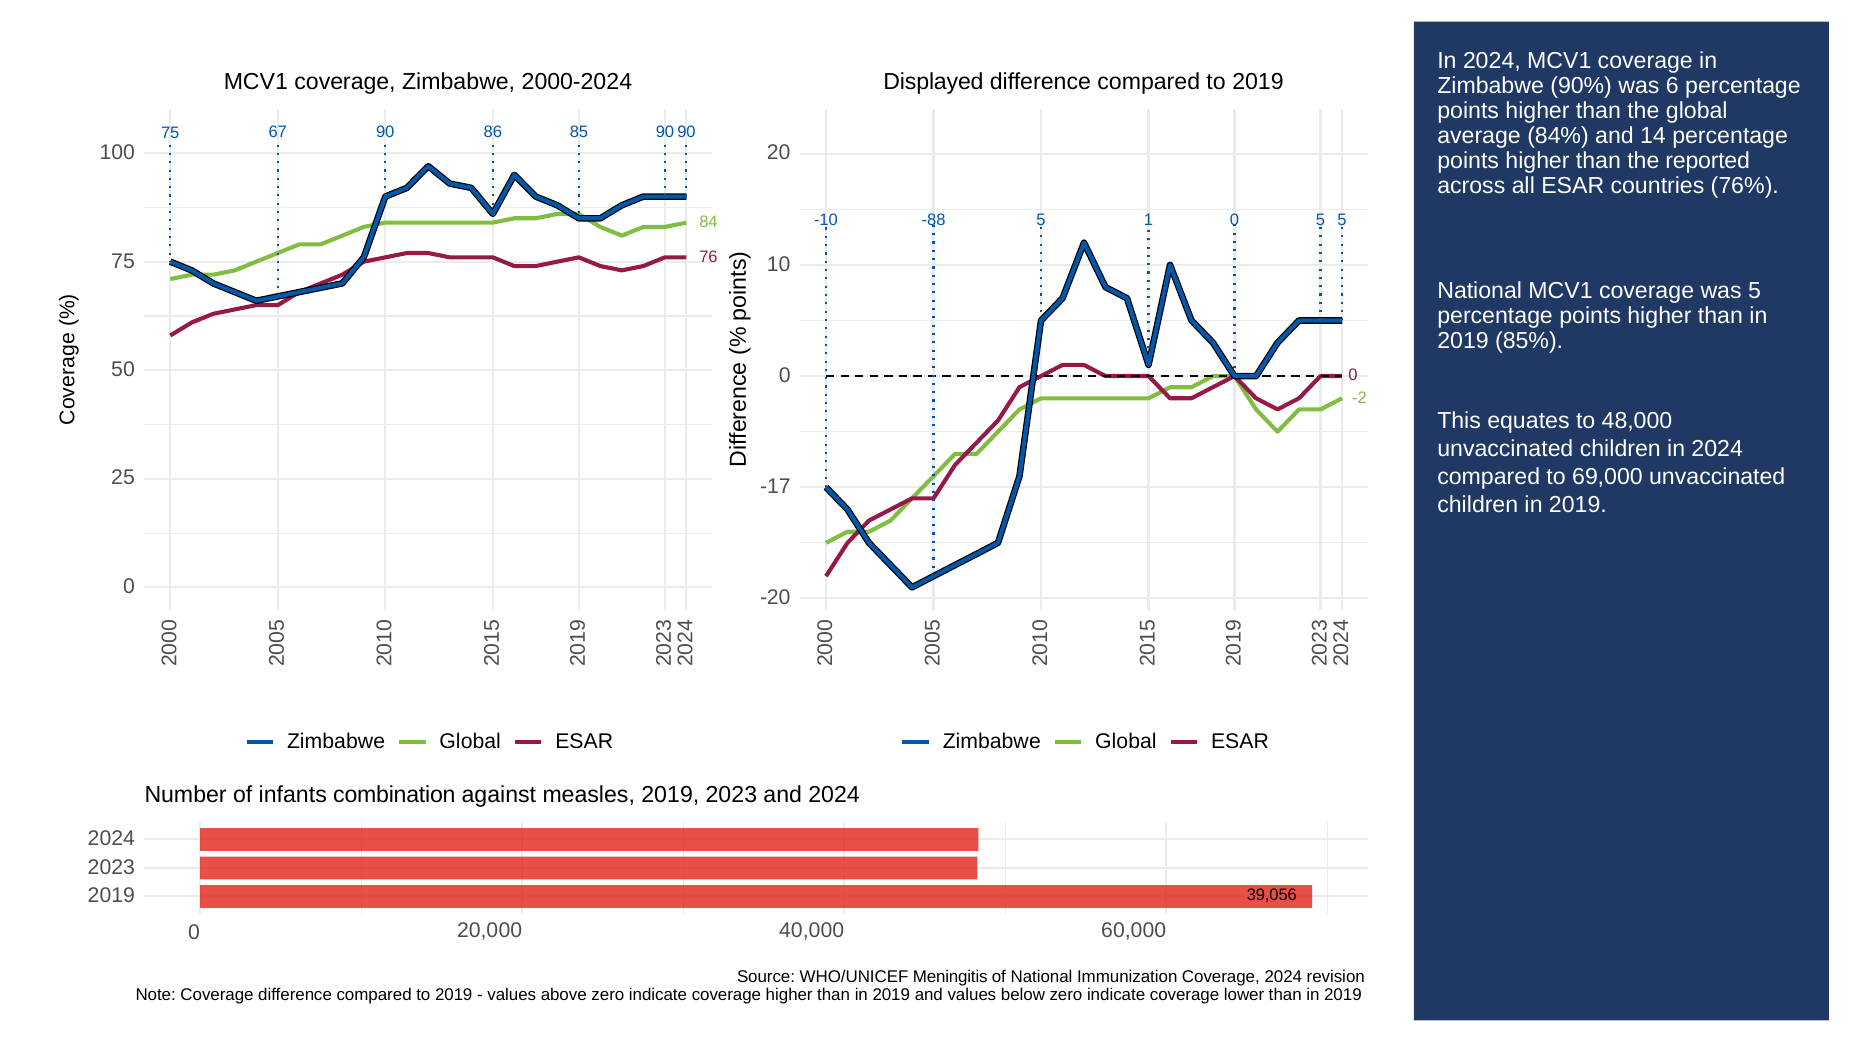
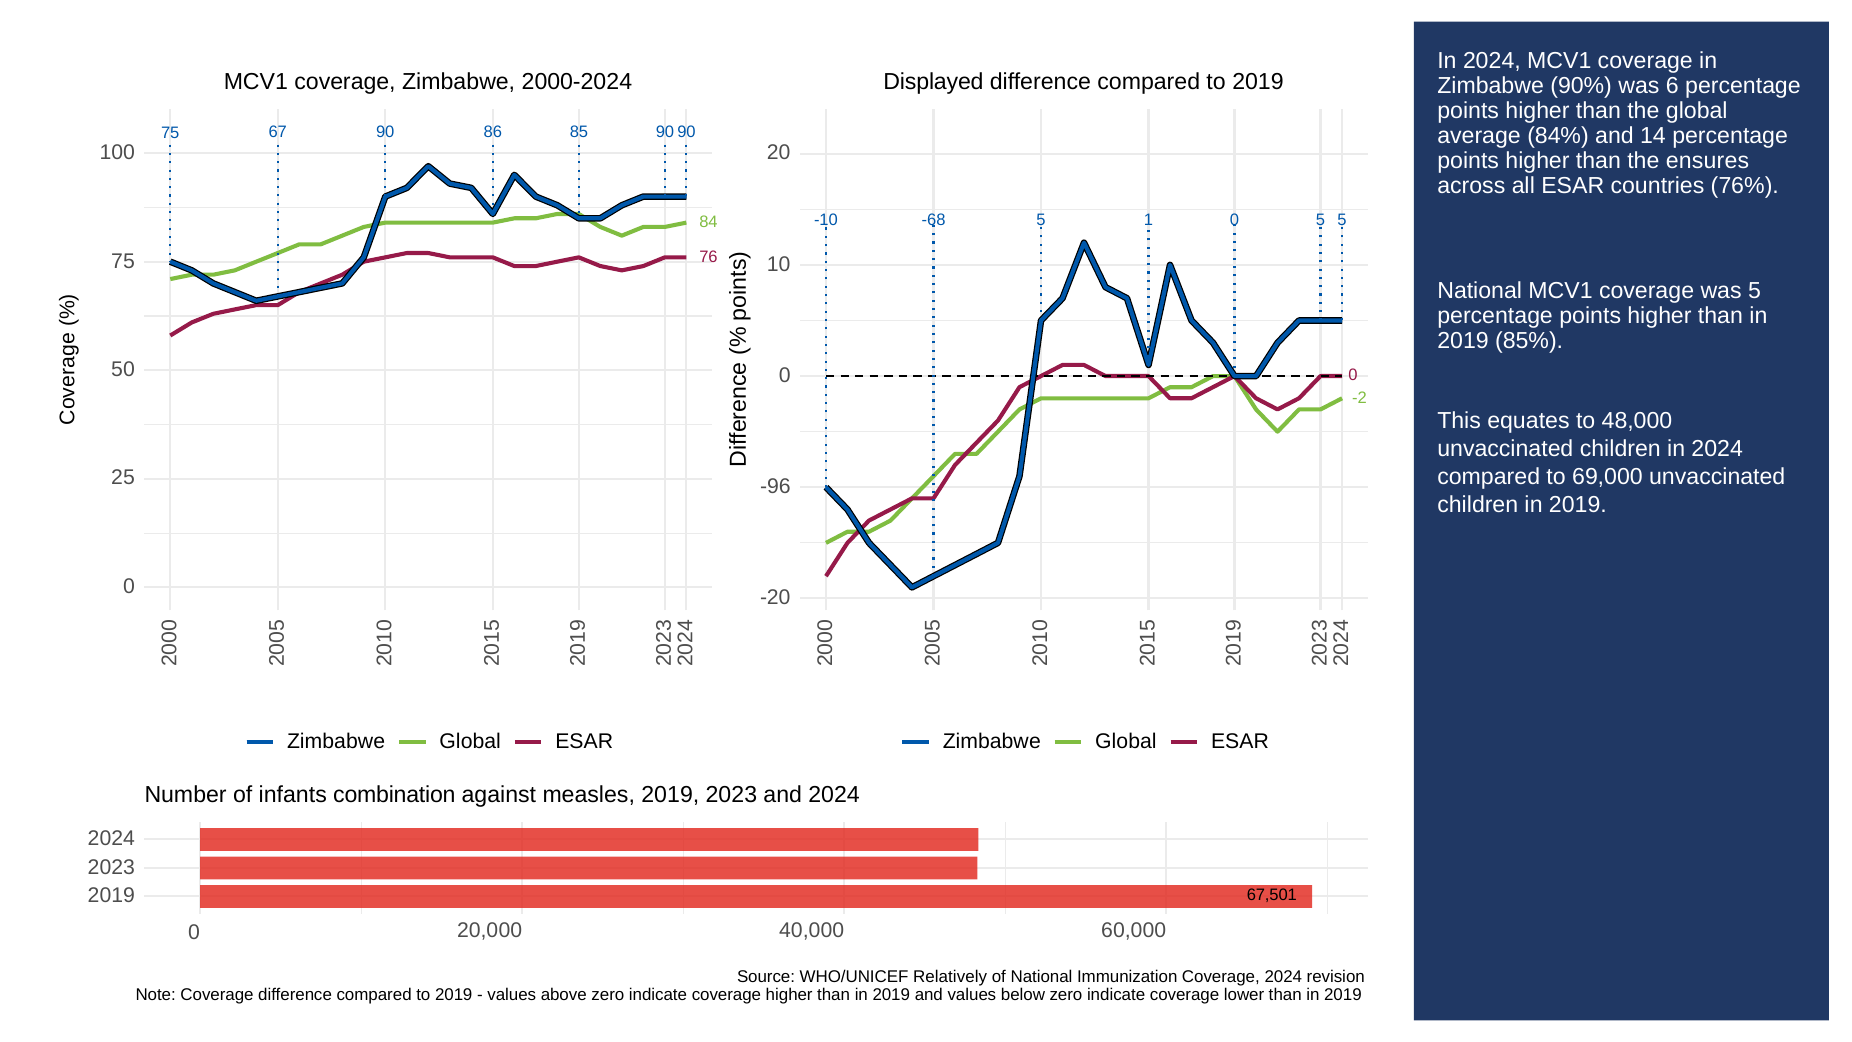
reported: reported -> ensures
-88: -88 -> -68
-17: -17 -> -96
39,056: 39,056 -> 67,501
Meningitis: Meningitis -> Relatively
